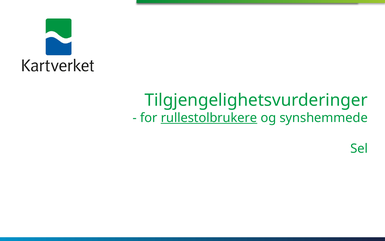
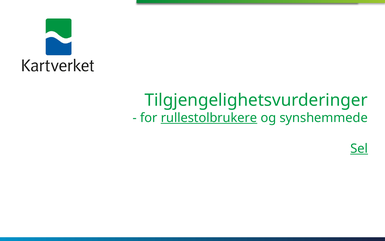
Sel underline: none -> present
